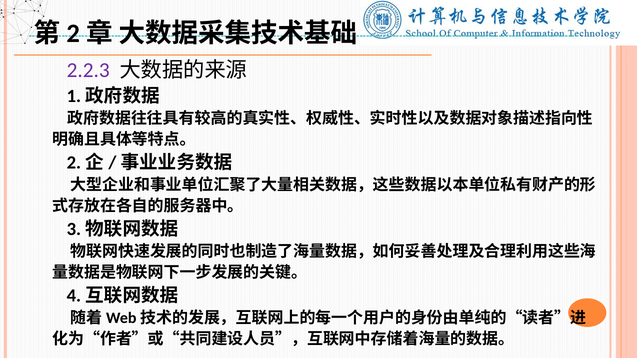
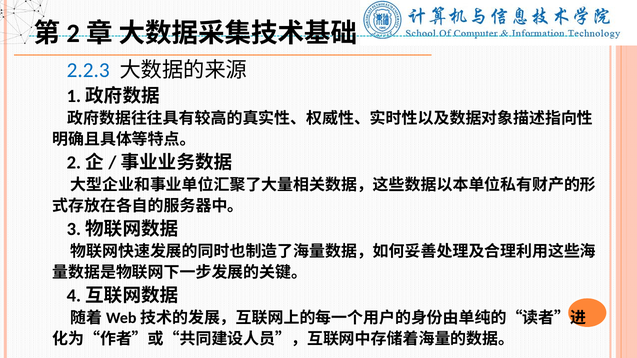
2.2.3 colour: purple -> blue
